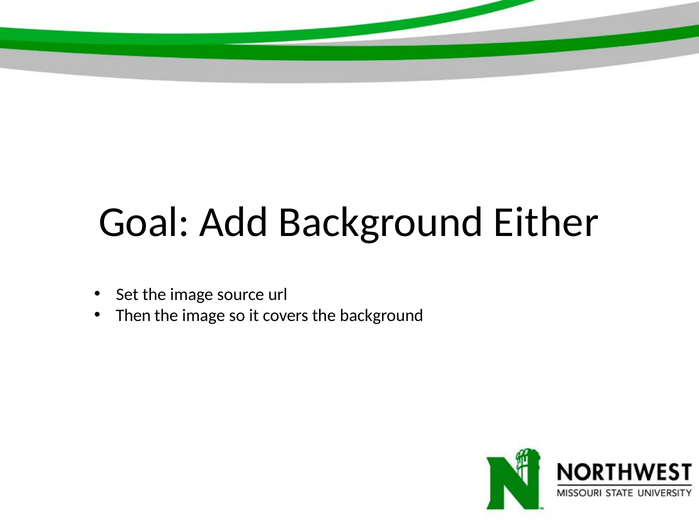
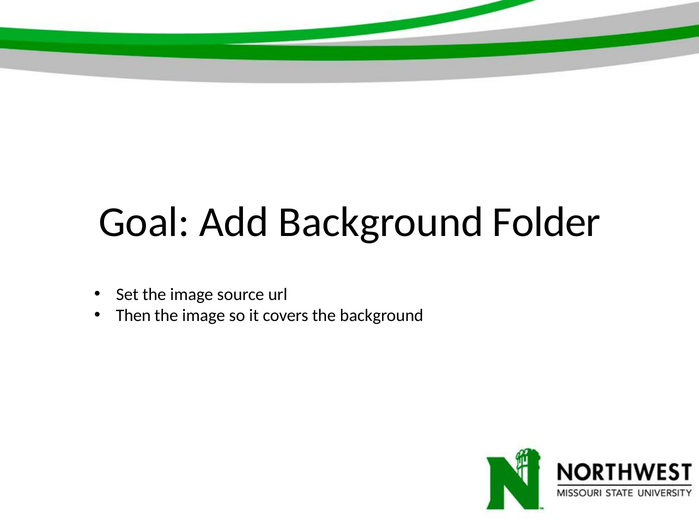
Either: Either -> Folder
